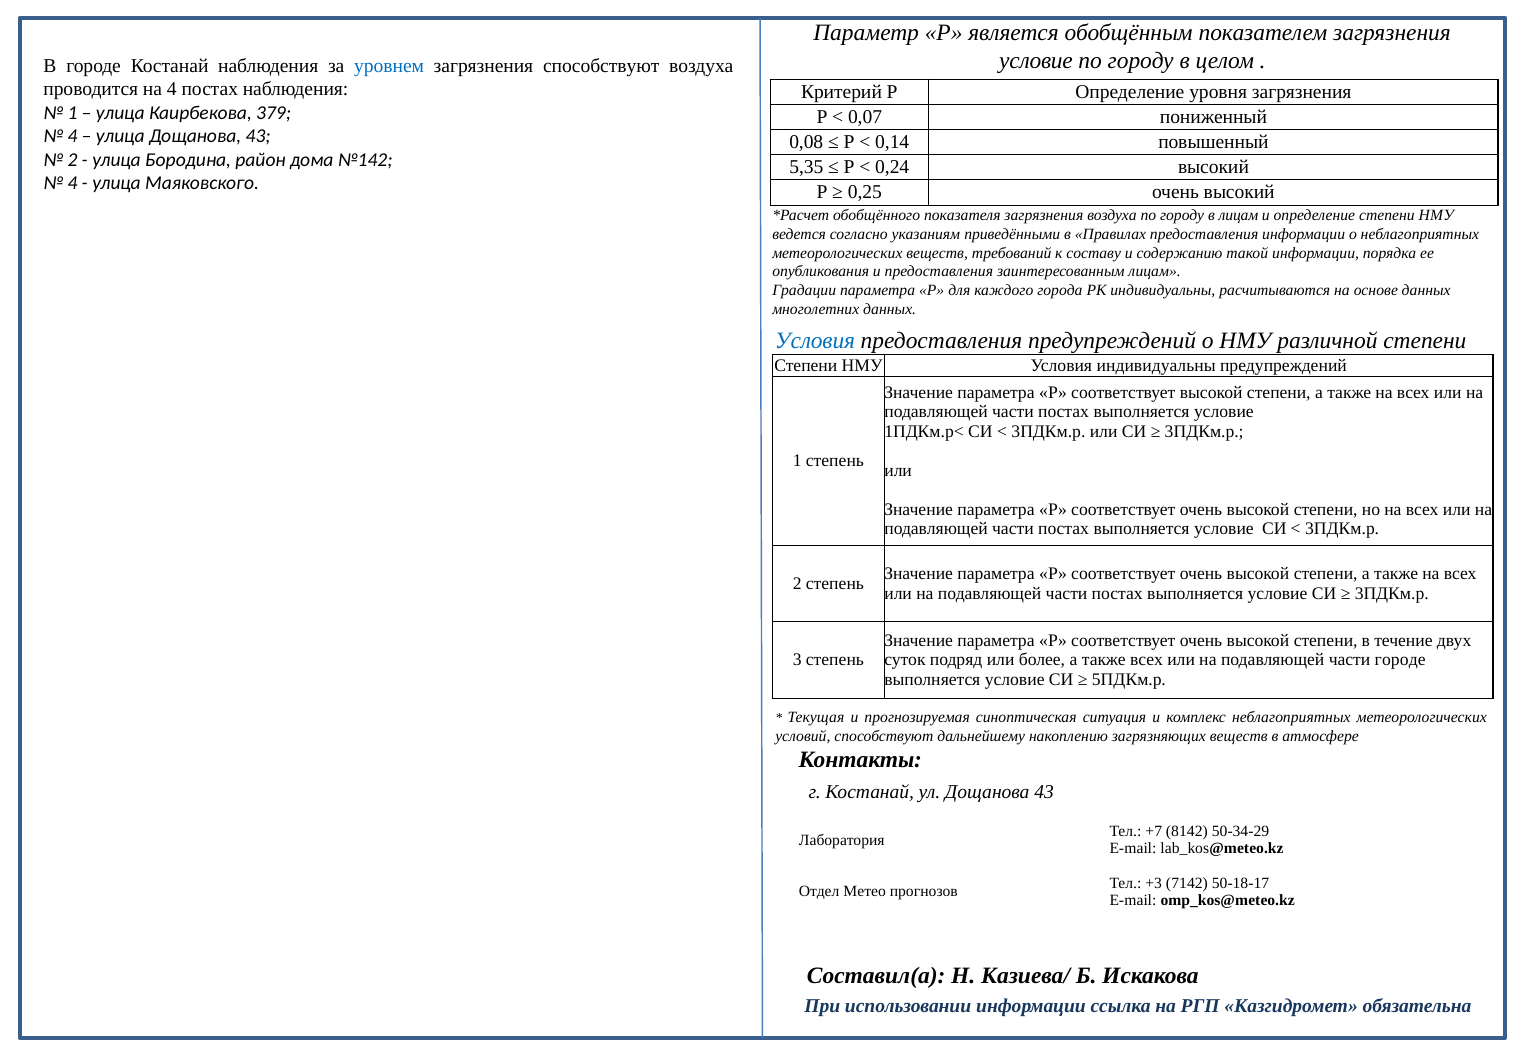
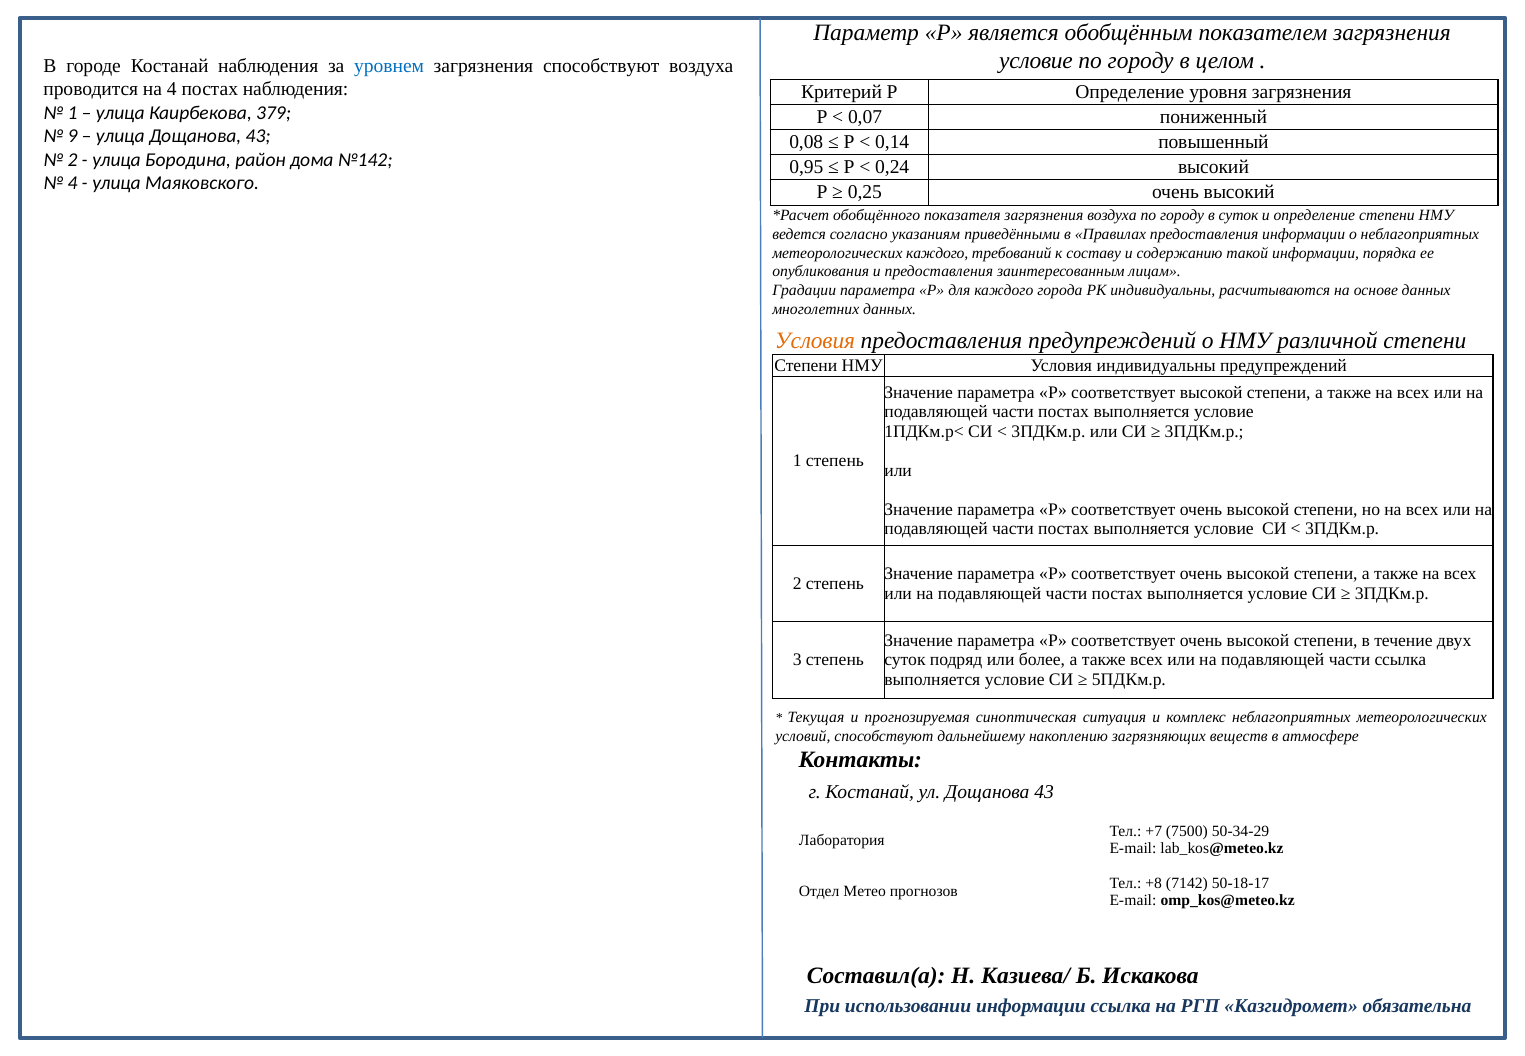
4 at (73, 136): 4 -> 9
5,35: 5,35 -> 0,95
в лицам: лицам -> суток
метеорологических веществ: веществ -> каждого
Условия at (815, 341) colour: blue -> orange
части городе: городе -> ссылка
8142: 8142 -> 7500
+3: +3 -> +8
